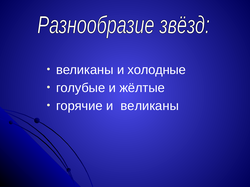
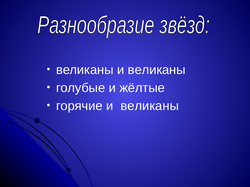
великаны и холодные: холодные -> великаны
